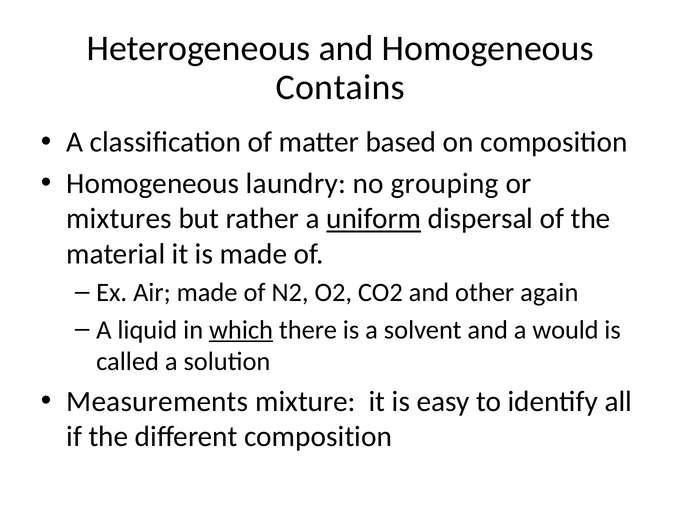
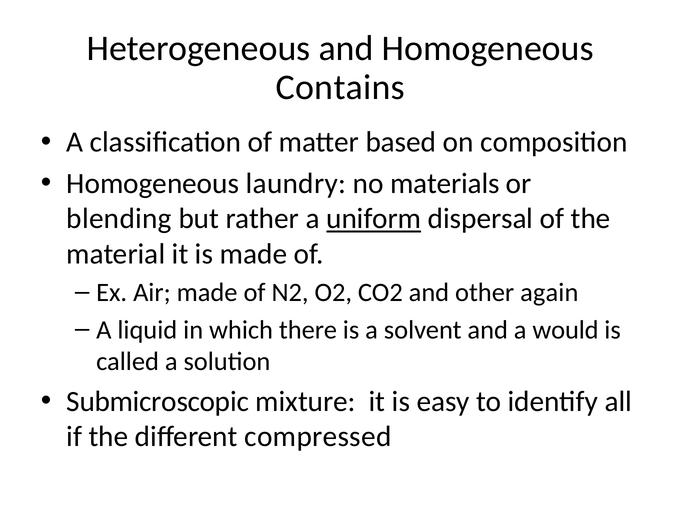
grouping: grouping -> materials
mixtures: mixtures -> blending
which underline: present -> none
Measurements: Measurements -> Submicroscopic
different composition: composition -> compressed
